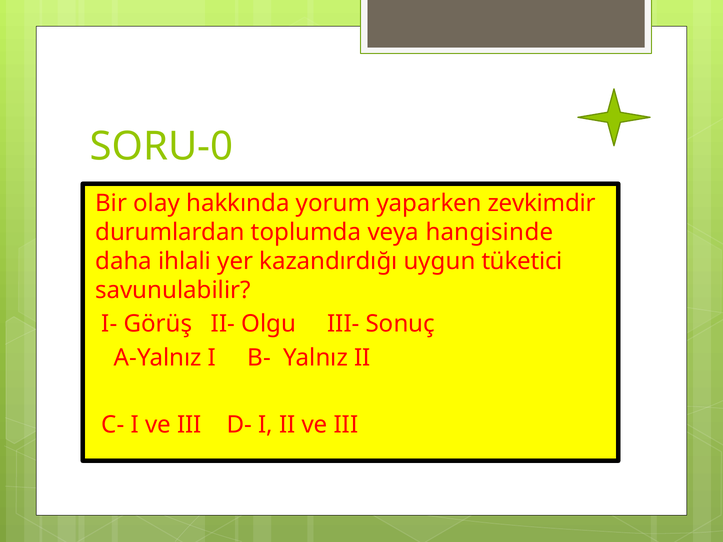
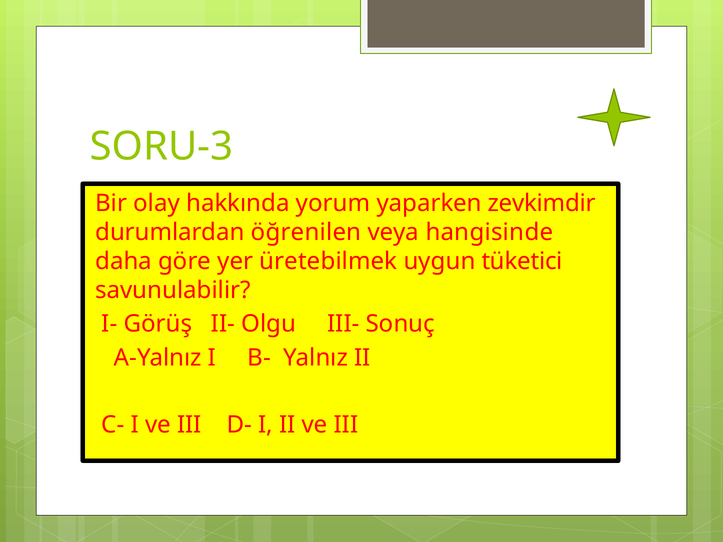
SORU-0: SORU-0 -> SORU-3
toplumda: toplumda -> öğrenilen
ihlali: ihlali -> göre
kazandırdığı: kazandırdığı -> üretebilmek
